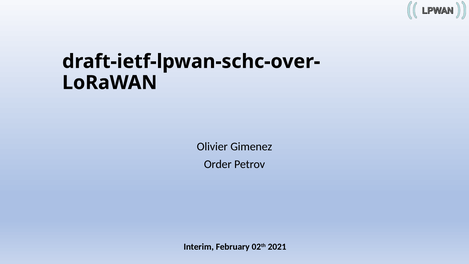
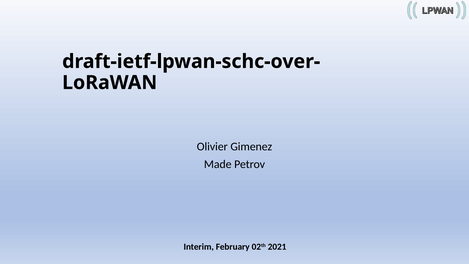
Order: Order -> Made
